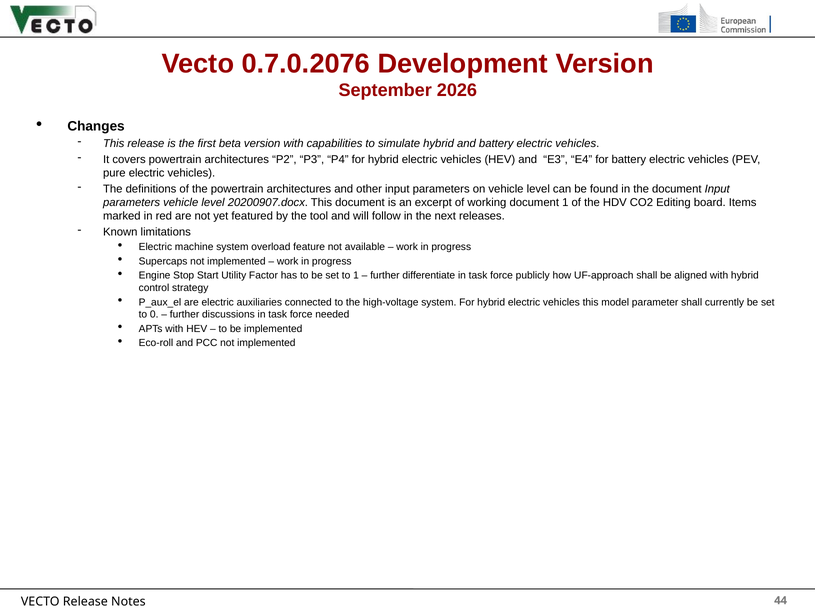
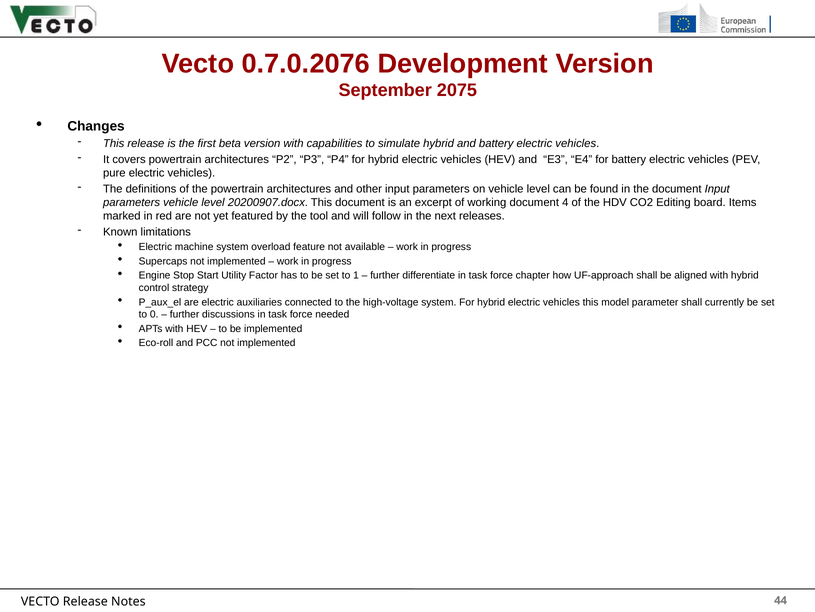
2026: 2026 -> 2075
document 1: 1 -> 4
publicly: publicly -> chapter
